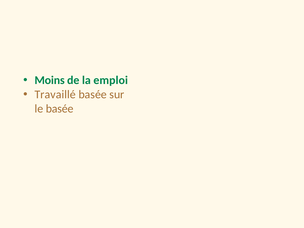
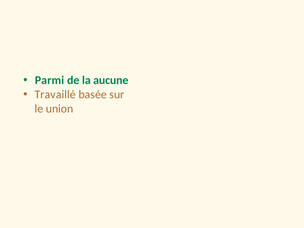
Moins: Moins -> Parmi
emploi: emploi -> aucune
le basée: basée -> union
